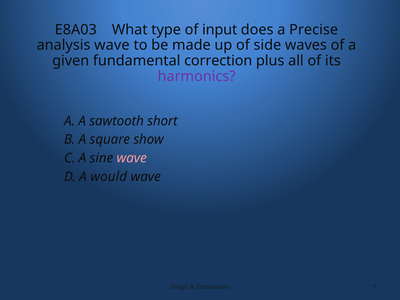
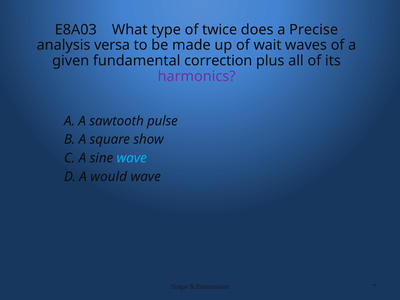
input: input -> twice
analysis wave: wave -> versa
side: side -> wait
short: short -> pulse
wave at (132, 158) colour: pink -> light blue
